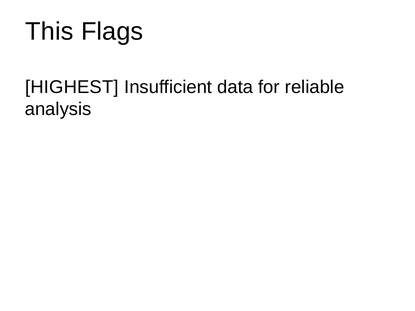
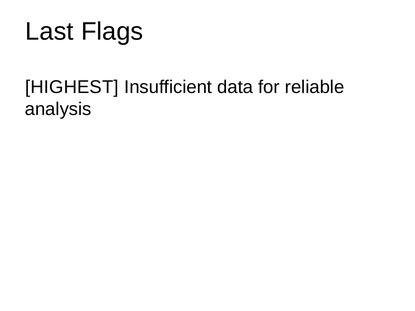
This: This -> Last
